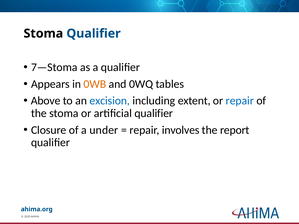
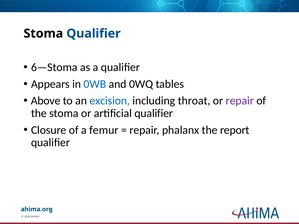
7—Stoma: 7—Stoma -> 6—Stoma
0WB colour: orange -> blue
extent: extent -> throat
repair at (240, 101) colour: blue -> purple
under: under -> femur
involves: involves -> phalanx
